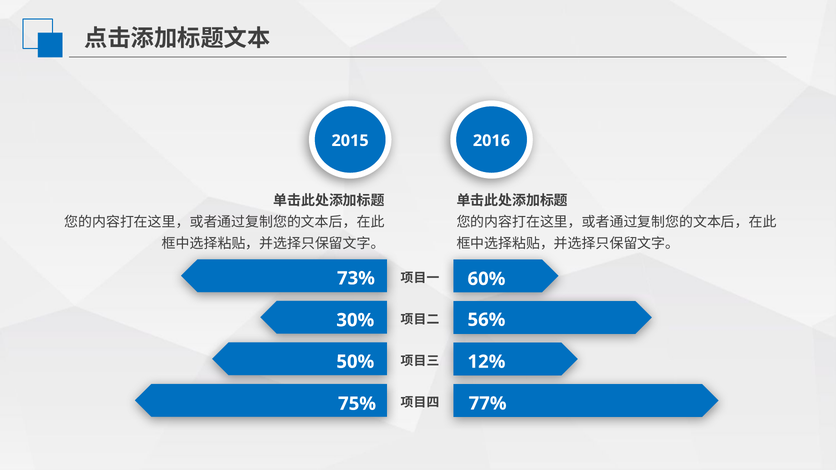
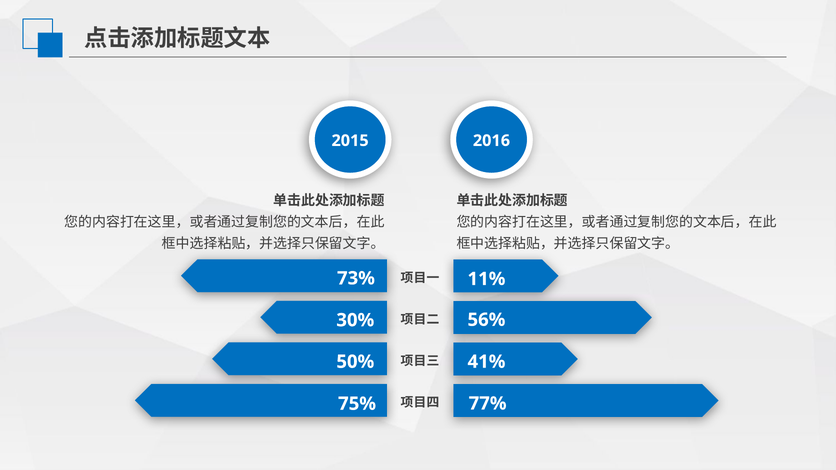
60%: 60% -> 11%
12%: 12% -> 41%
